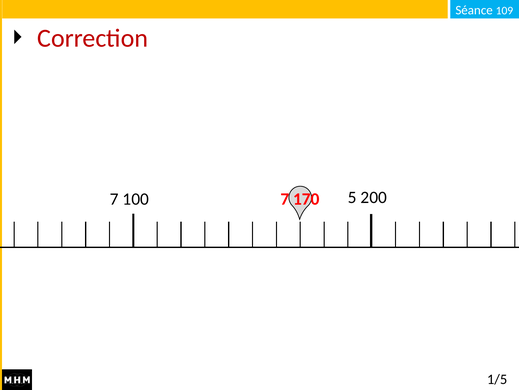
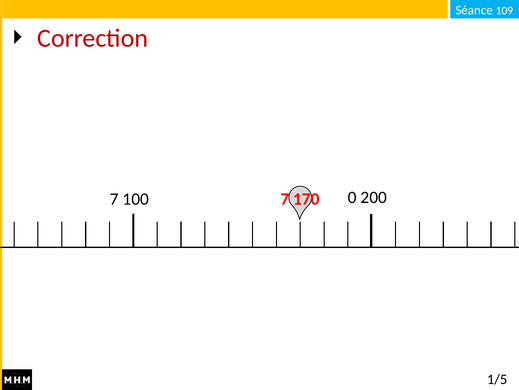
5: 5 -> 0
